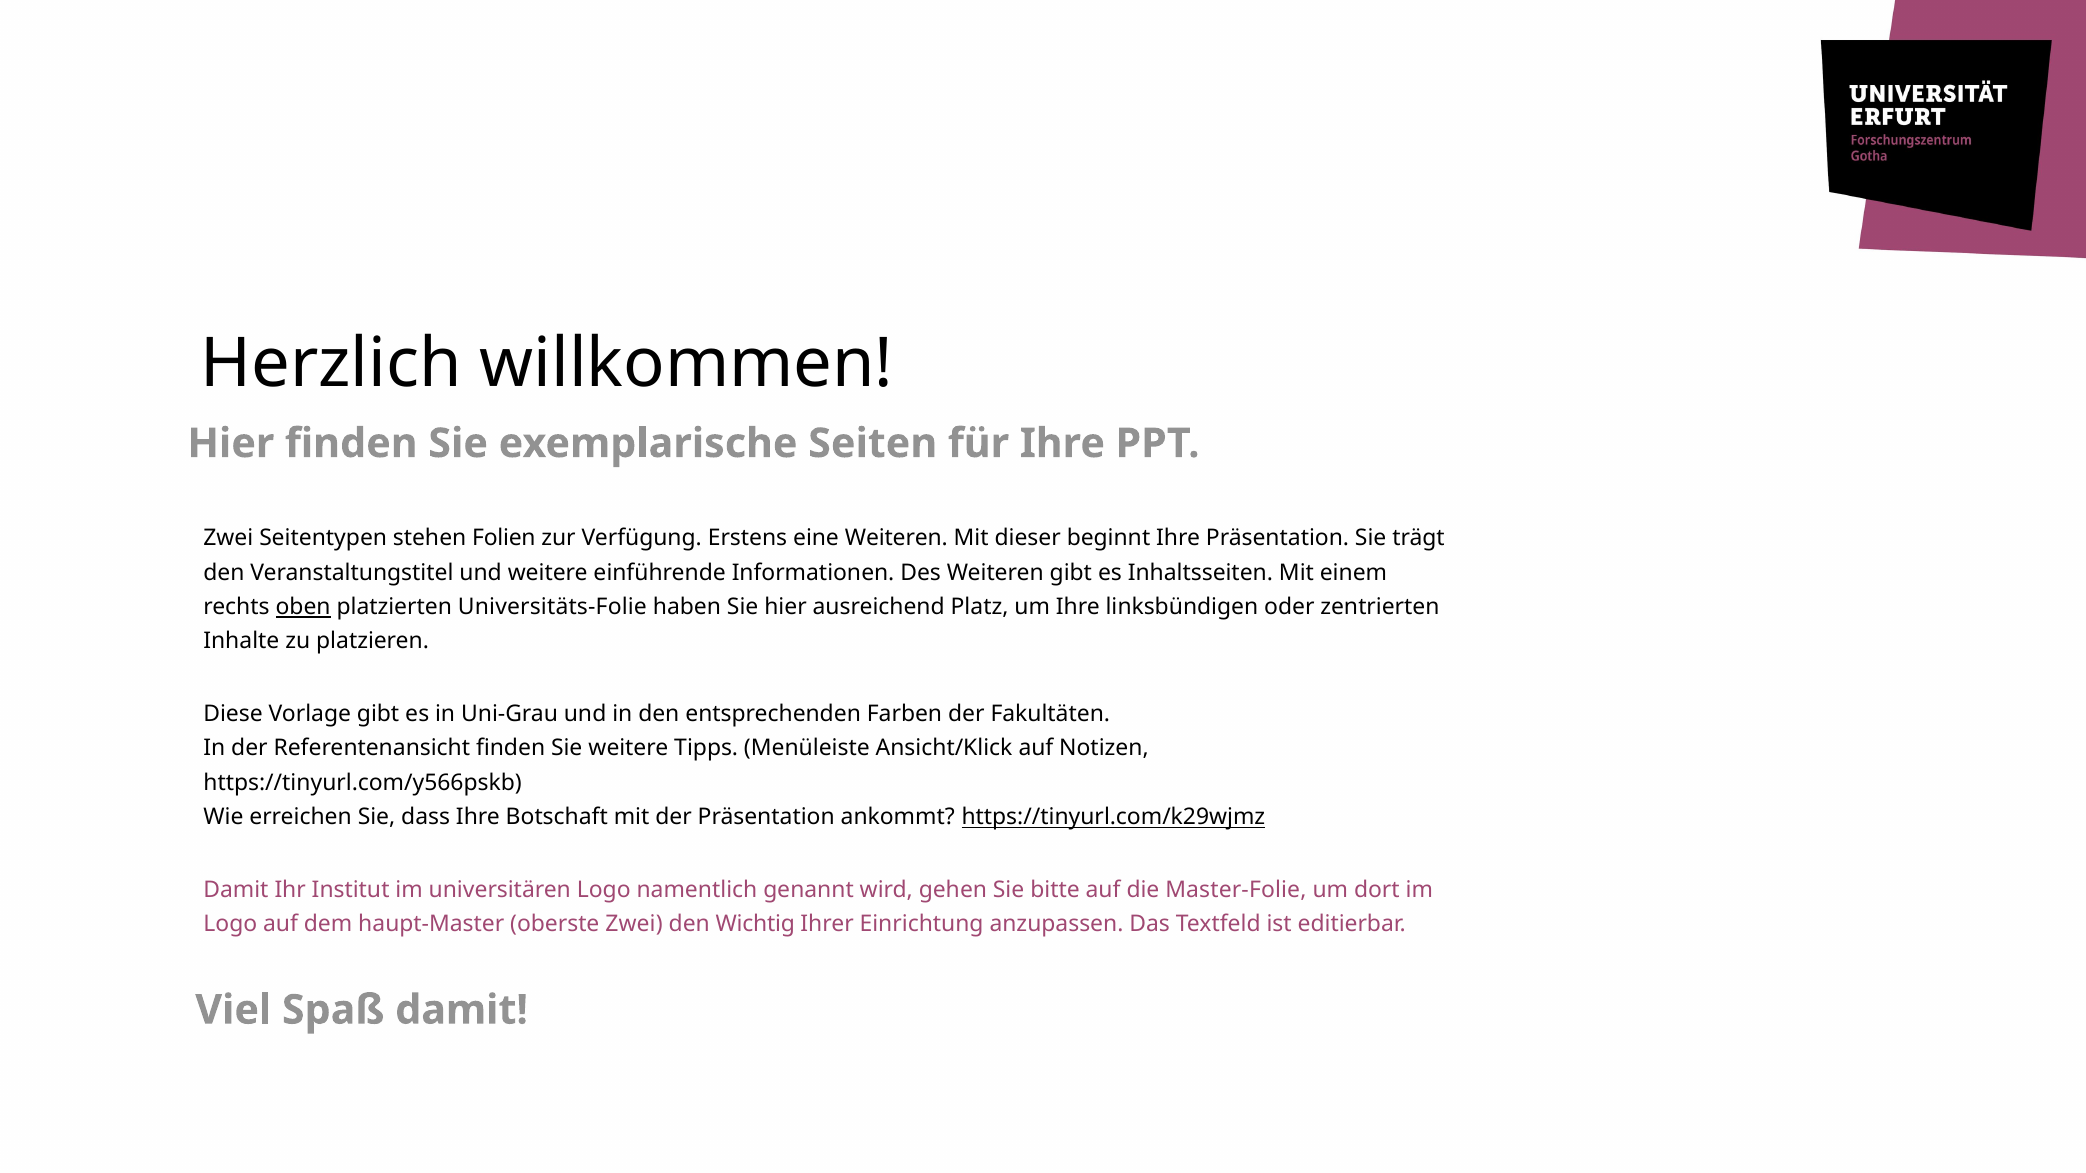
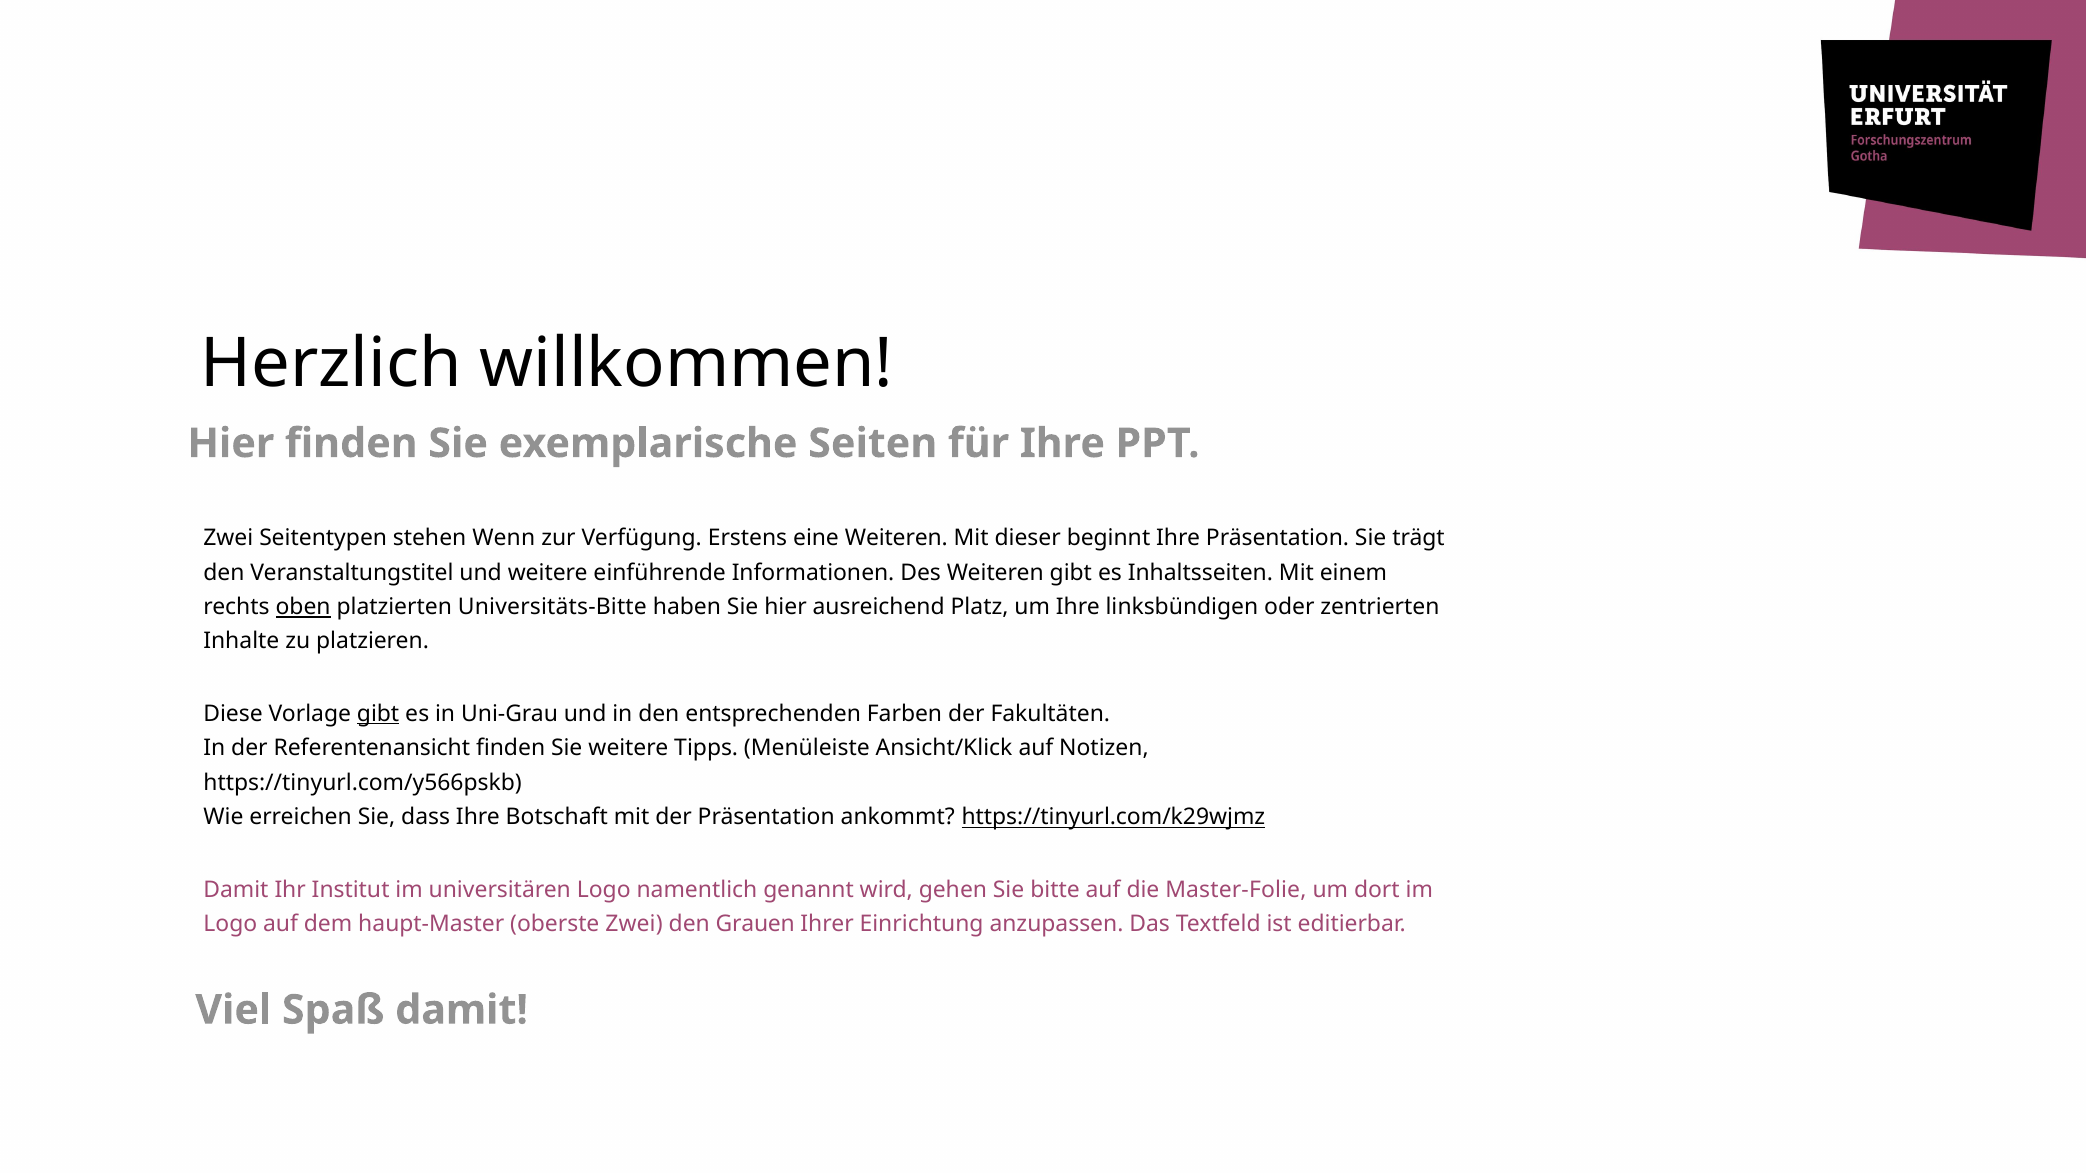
Folien: Folien -> Wenn
Universitäts-Folie: Universitäts-Folie -> Universitäts-Bitte
gibt at (378, 714) underline: none -> present
Wichtig: Wichtig -> Grauen
